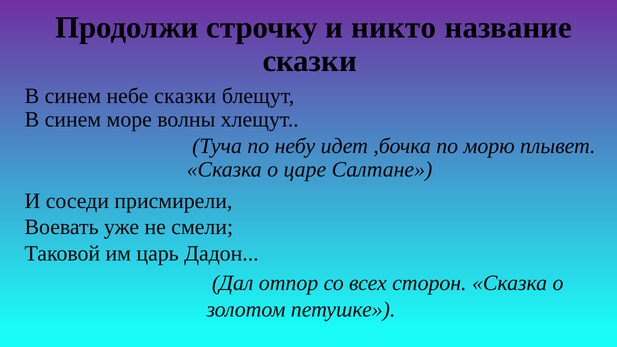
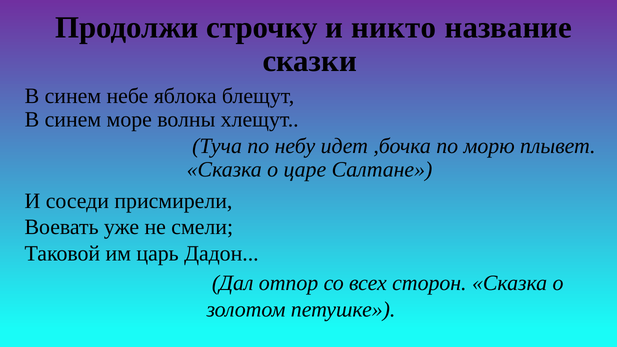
небе сказки: сказки -> яблока
